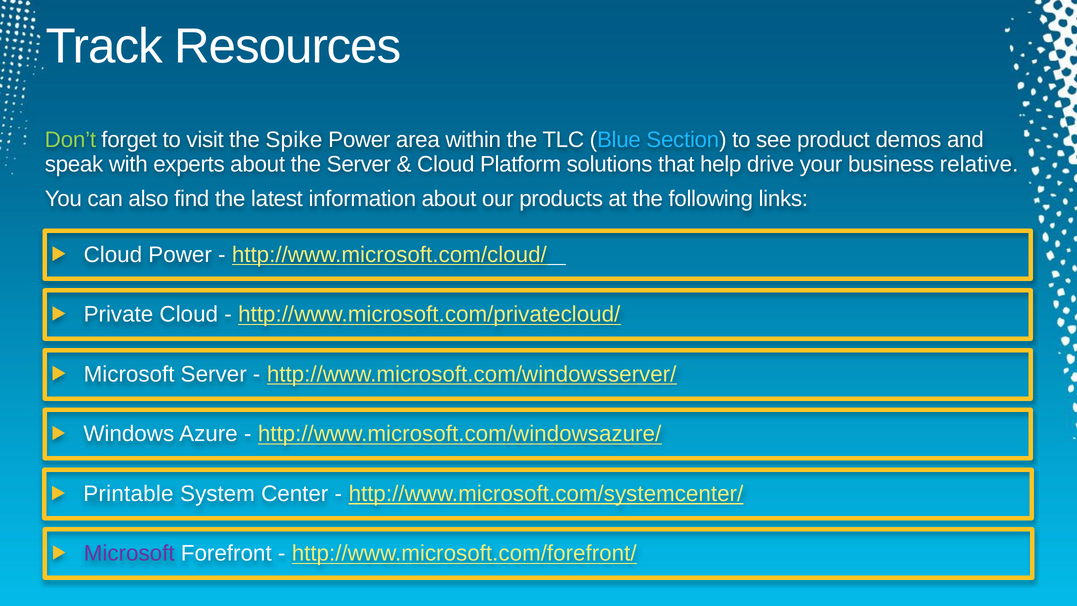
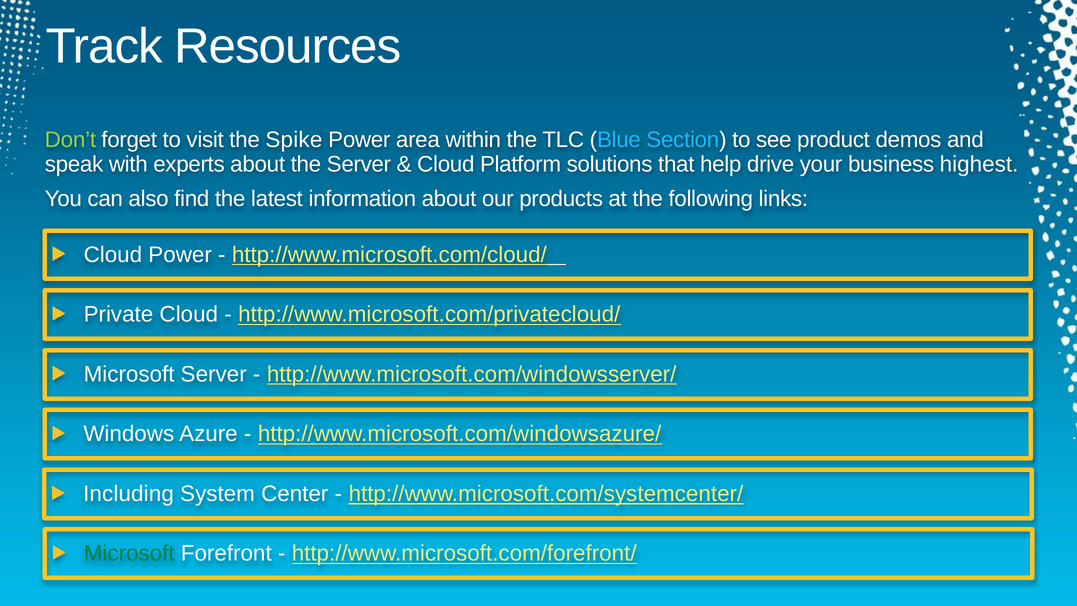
relative: relative -> highest
Printable: Printable -> Including
Microsoft at (129, 553) colour: purple -> green
